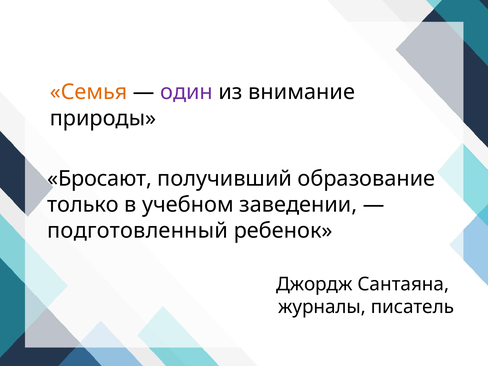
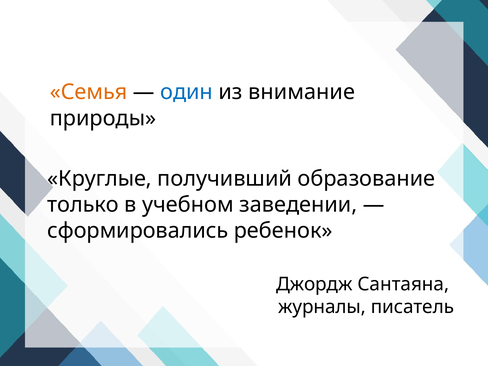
один colour: purple -> blue
Бросают: Бросают -> Круглые
подготовленный: подготовленный -> сформировались
